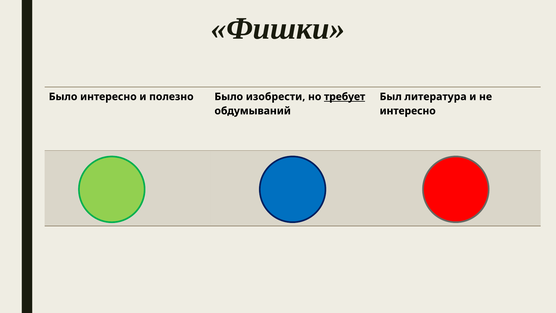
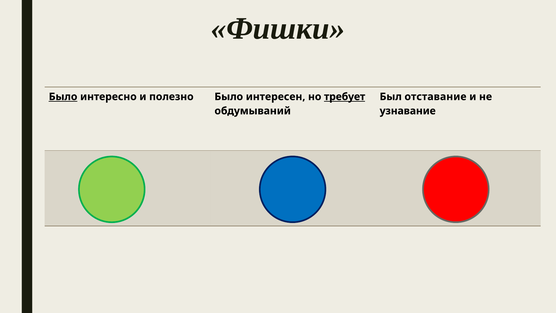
Было at (63, 97) underline: none -> present
изобрести: изобрести -> интересен
литература: литература -> отставание
интересно at (408, 111): интересно -> узнавание
